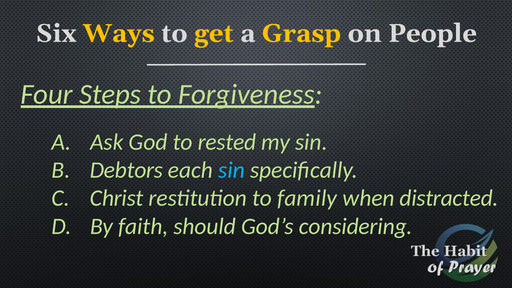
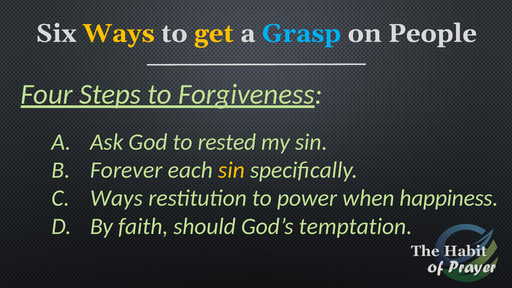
Grasp colour: yellow -> light blue
Debtors: Debtors -> Forever
sin at (232, 170) colour: light blue -> yellow
Christ at (117, 198): Christ -> Ways
family: family -> power
distracted: distracted -> happiness
considering: considering -> temptation
